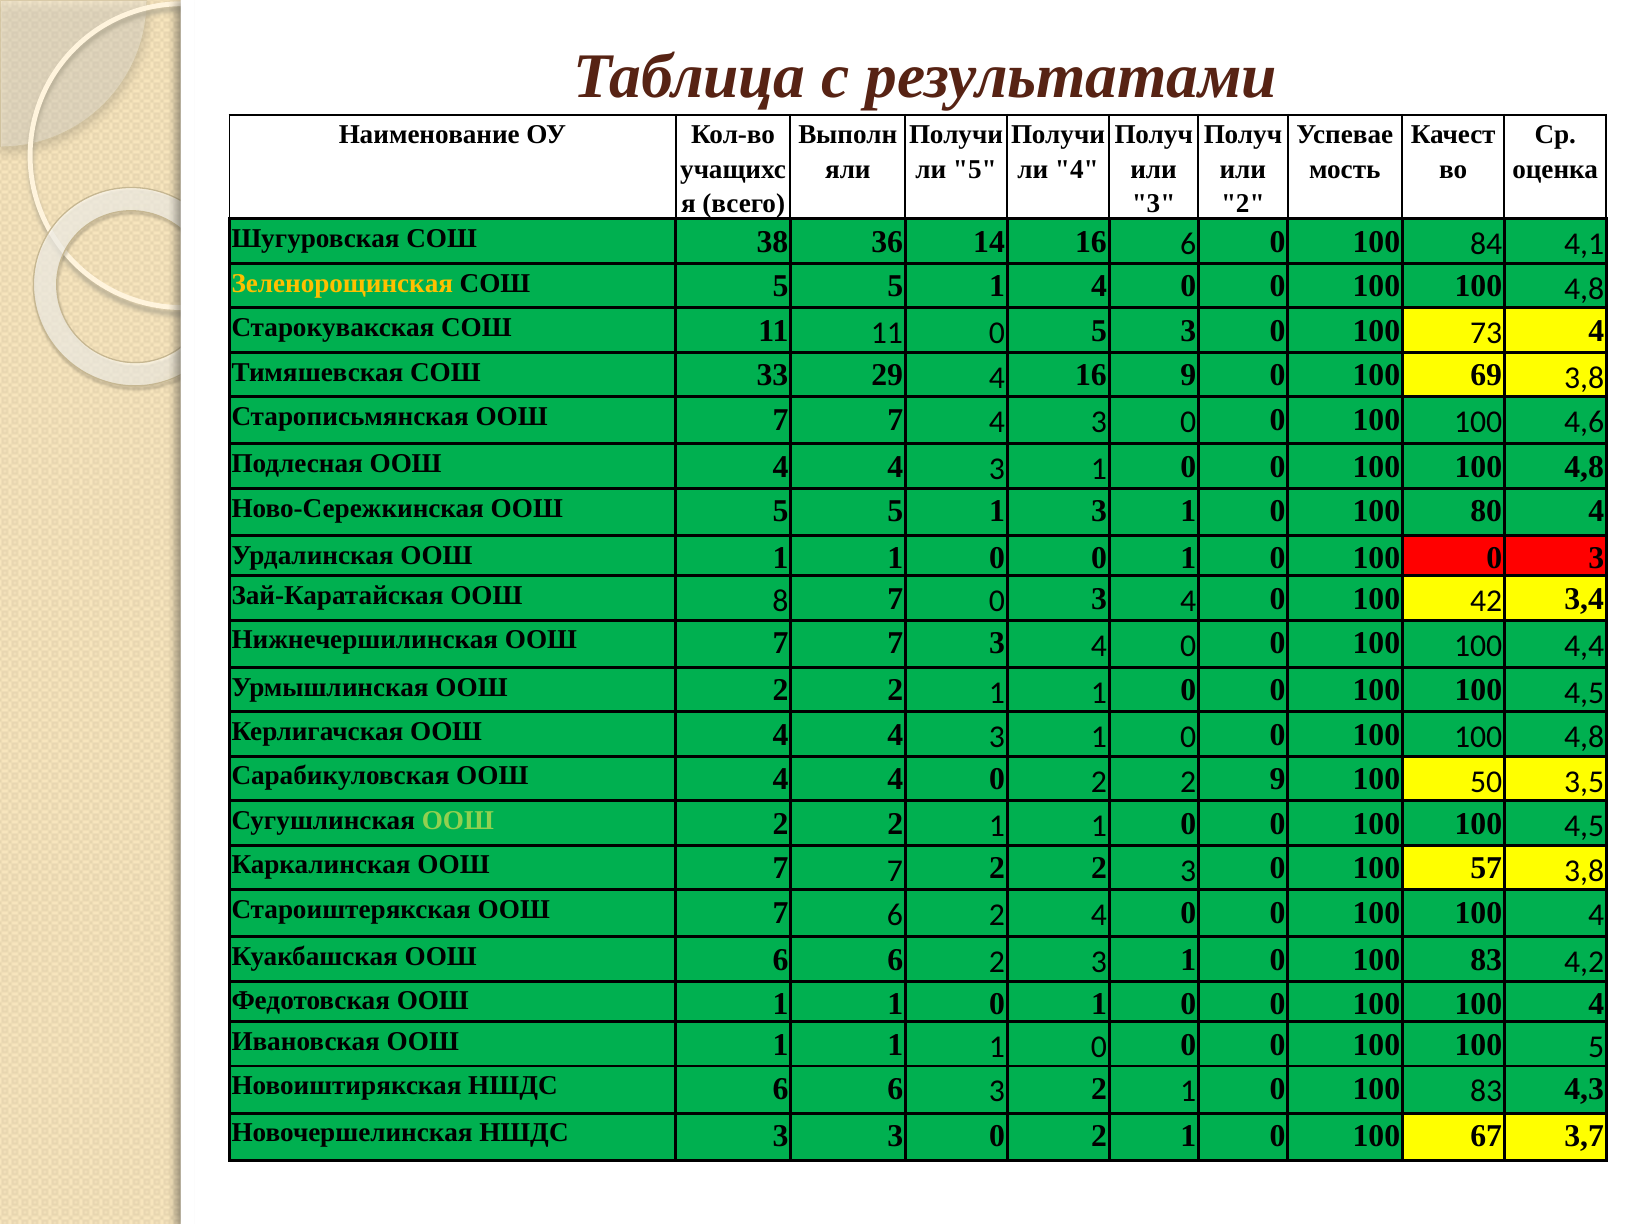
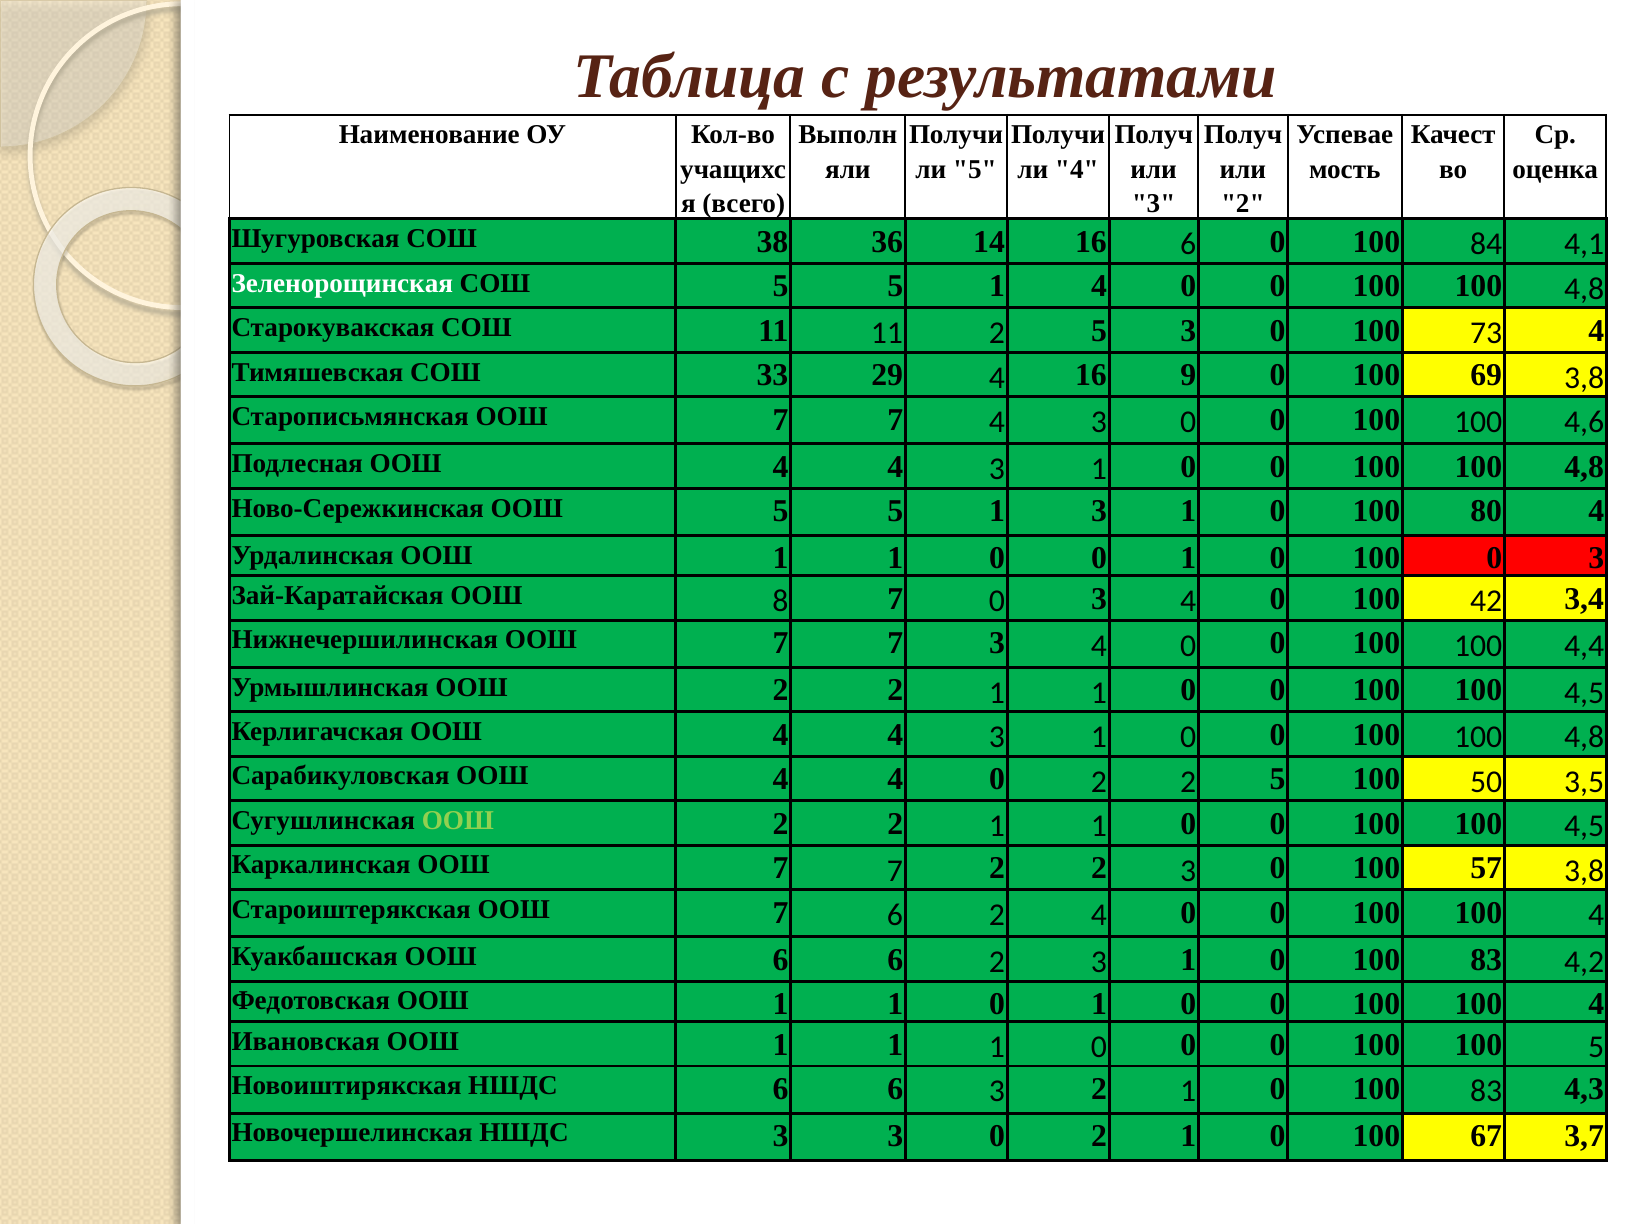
Зеленорощинская colour: yellow -> white
11 0: 0 -> 2
2 2 9: 9 -> 5
